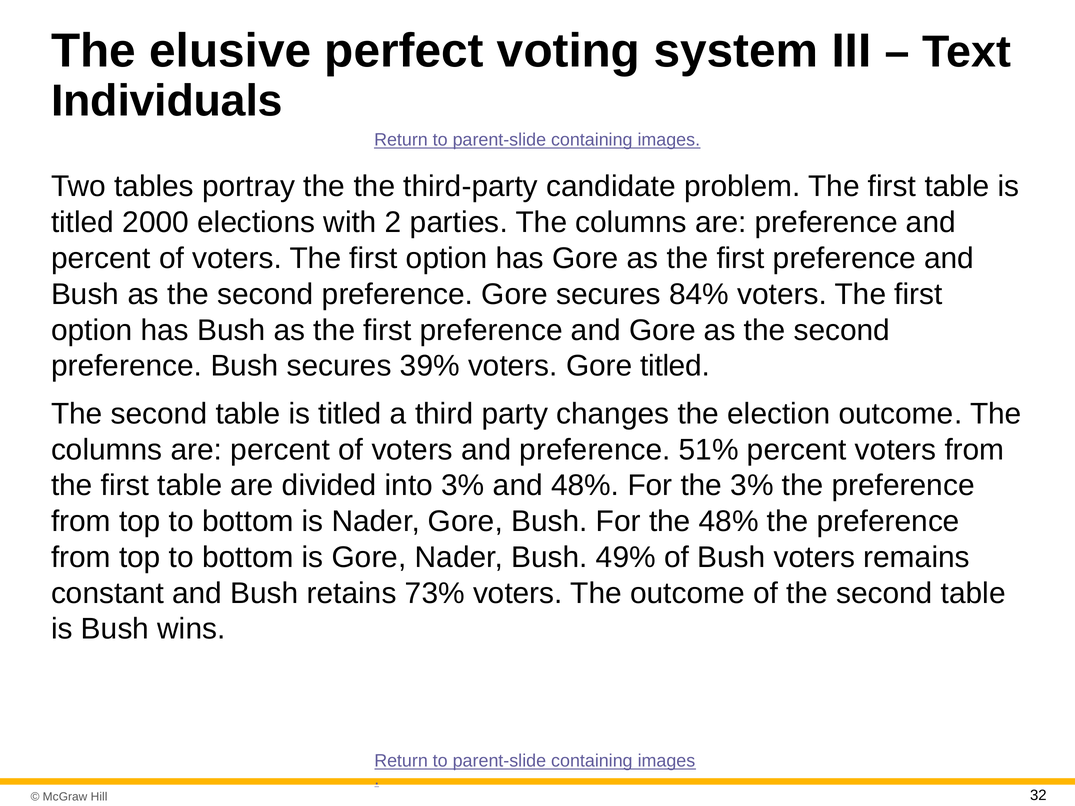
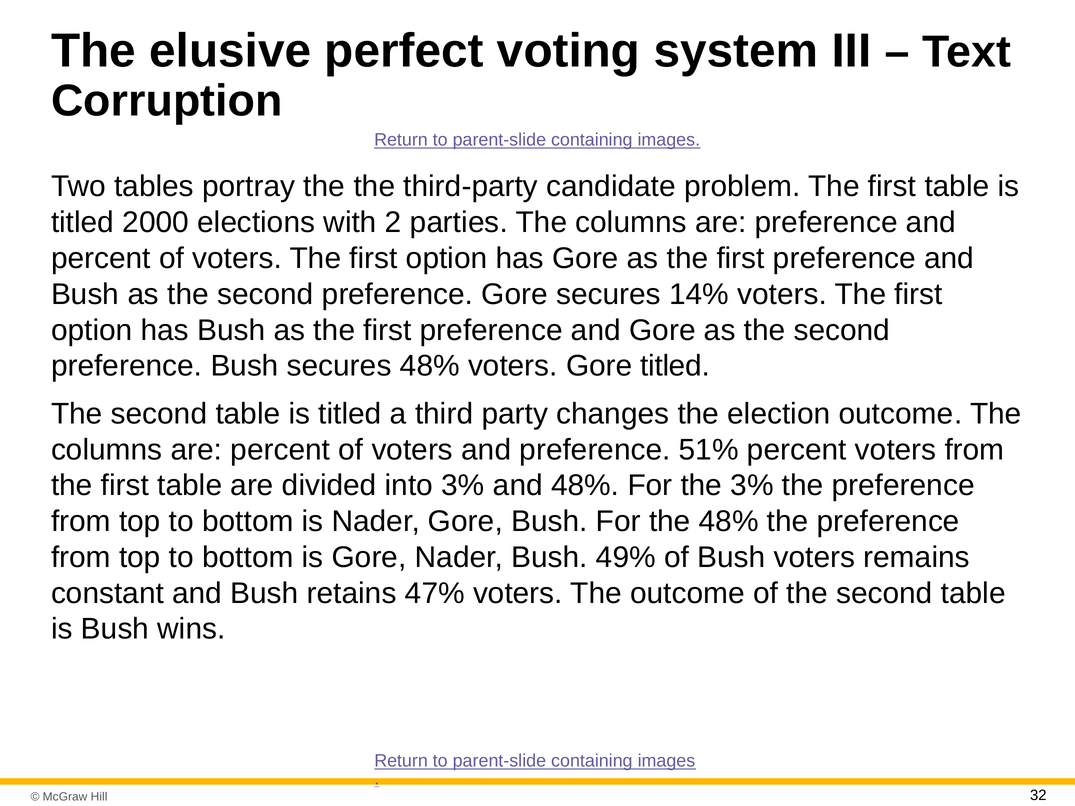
Individuals: Individuals -> Corruption
84%: 84% -> 14%
secures 39%: 39% -> 48%
73%: 73% -> 47%
